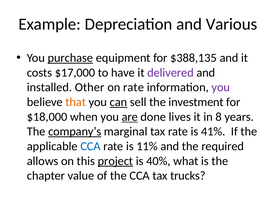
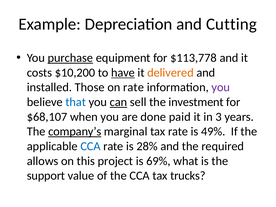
Various: Various -> Cutting
$388,135: $388,135 -> $113,778
$17,000: $17,000 -> $10,200
have underline: none -> present
delivered colour: purple -> orange
Other: Other -> Those
that colour: orange -> blue
$18,000: $18,000 -> $68,107
are underline: present -> none
lives: lives -> paid
8: 8 -> 3
41%: 41% -> 49%
11%: 11% -> 28%
project underline: present -> none
40%: 40% -> 69%
chapter: chapter -> support
